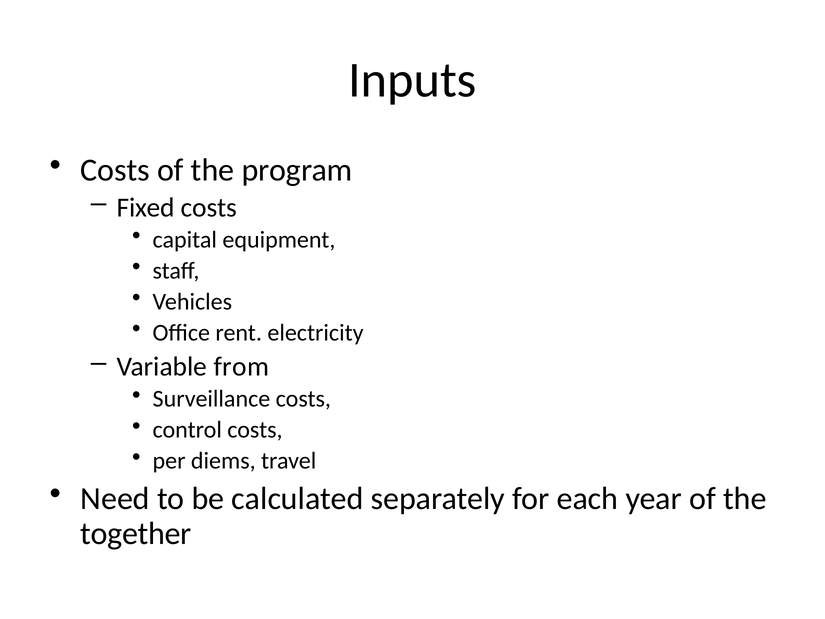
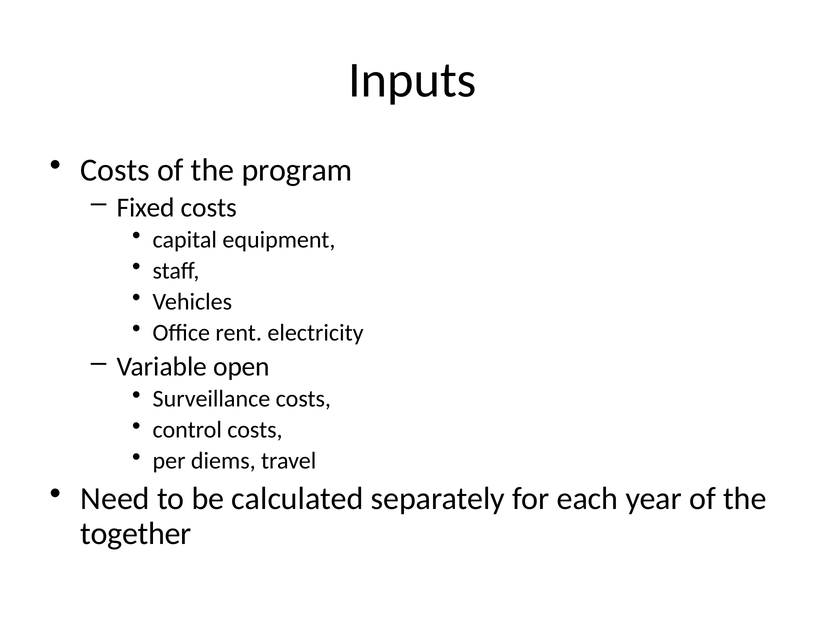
from: from -> open
